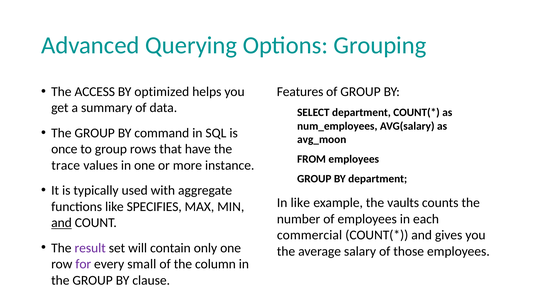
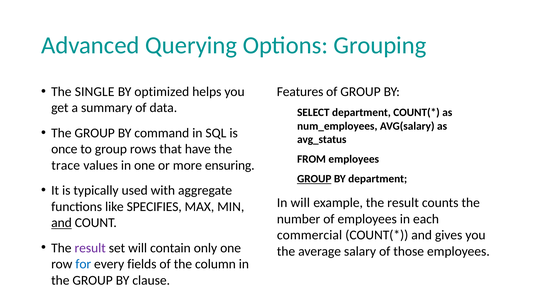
ACCESS: ACCESS -> SINGLE
avg_moon: avg_moon -> avg_status
instance: instance -> ensuring
GROUP at (314, 179) underline: none -> present
In like: like -> will
example the vaults: vaults -> result
for colour: purple -> blue
small: small -> fields
